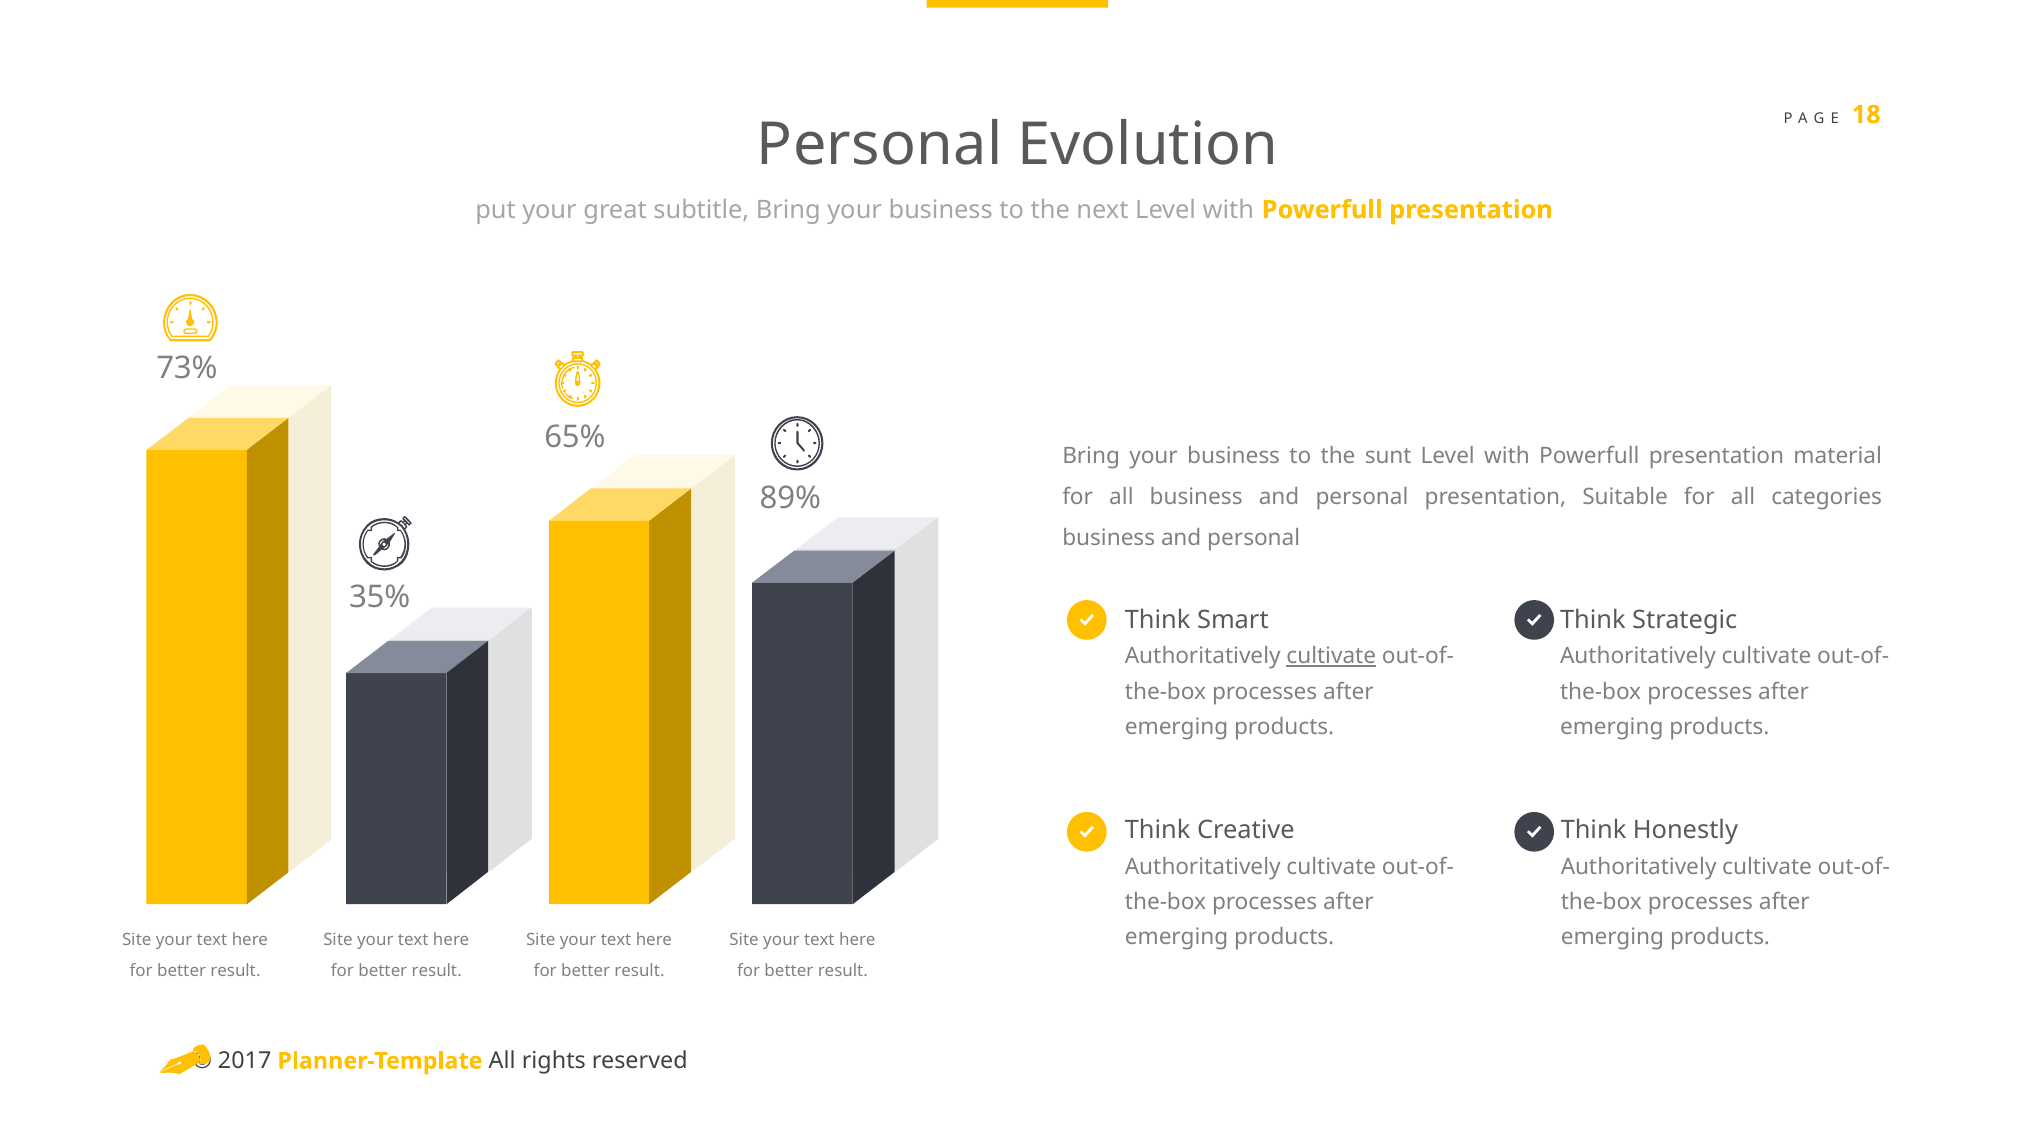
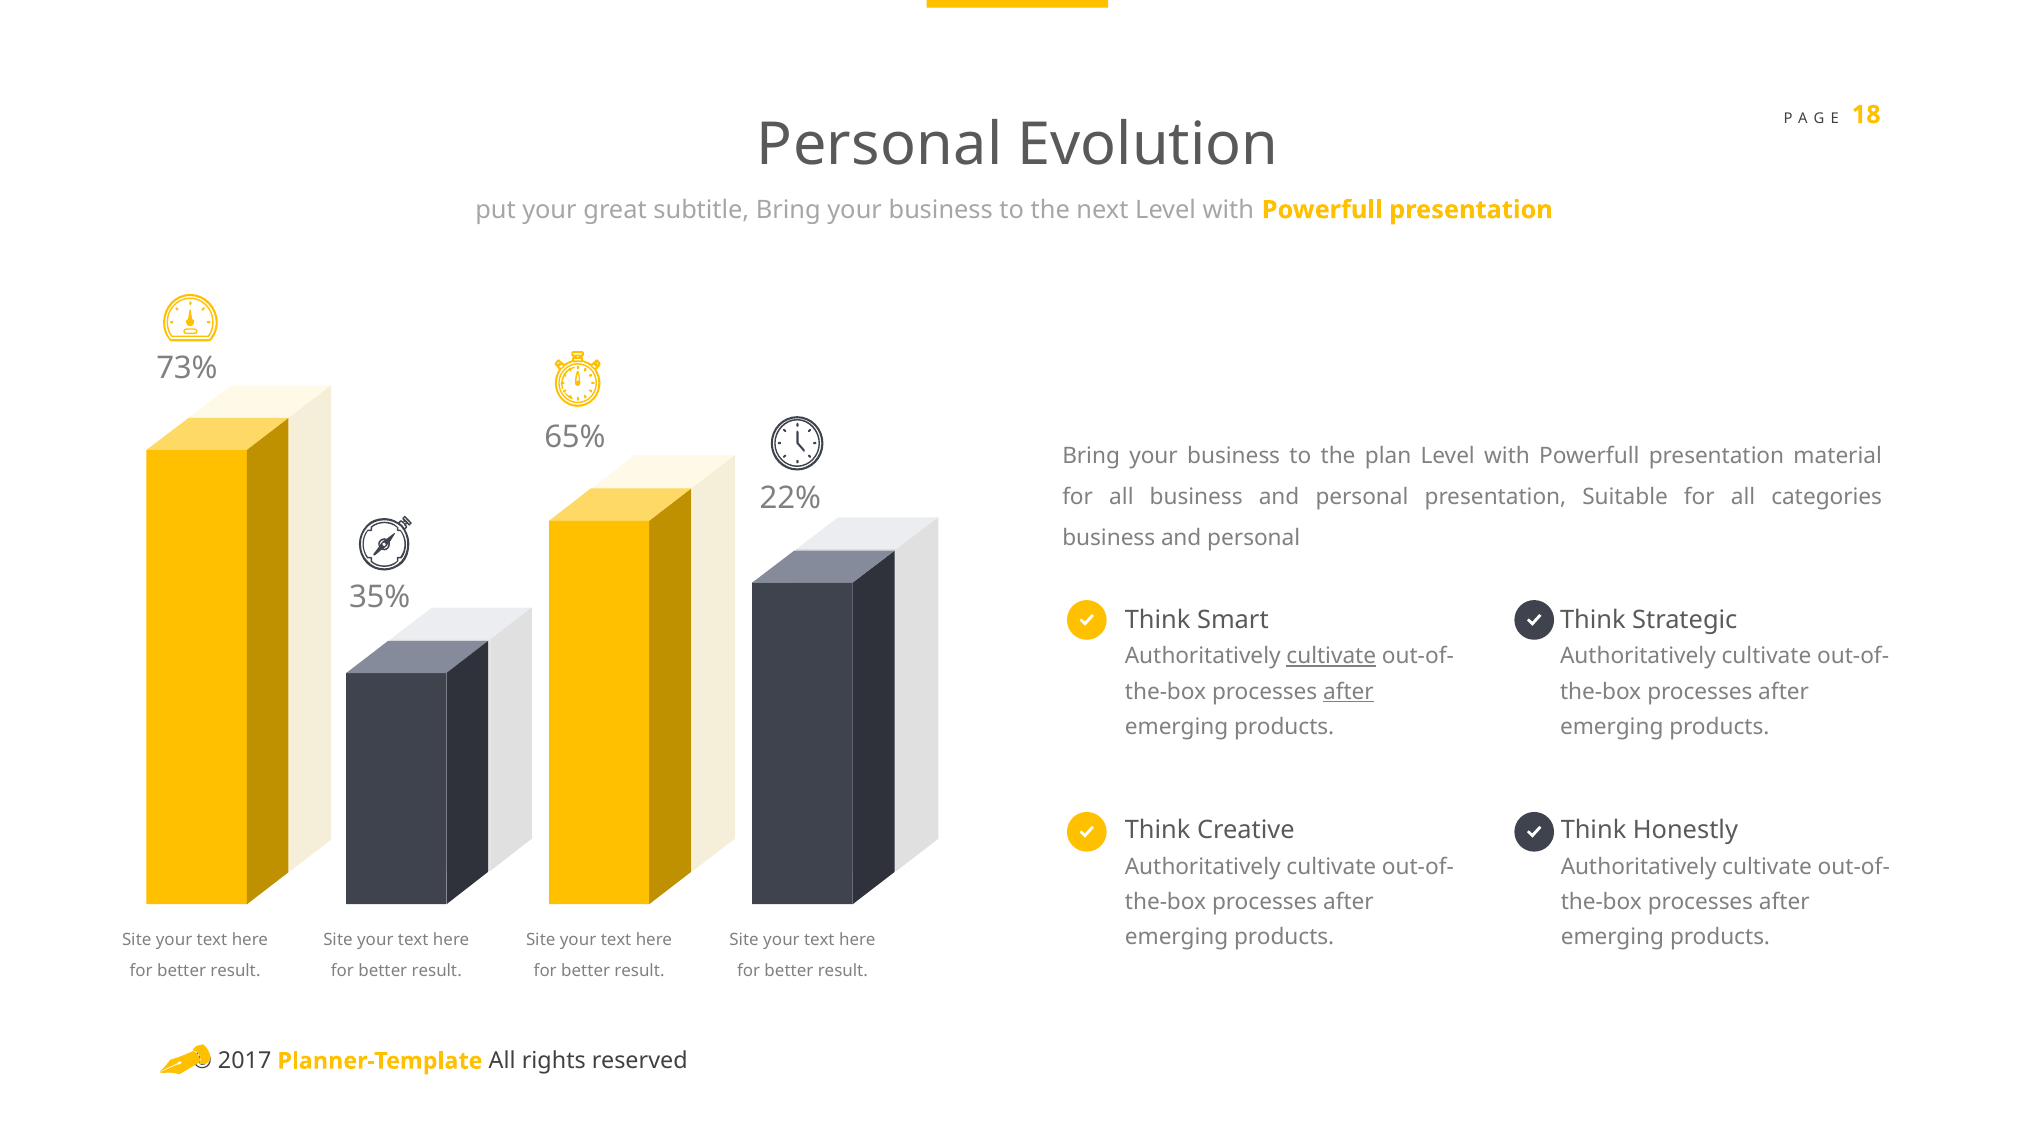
sunt: sunt -> plan
89%: 89% -> 22%
after at (1348, 691) underline: none -> present
